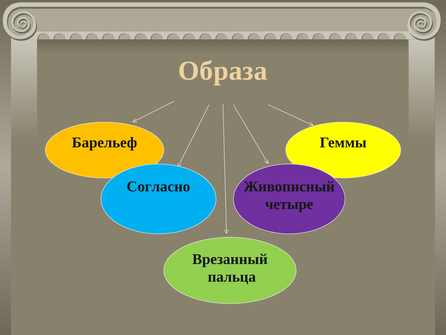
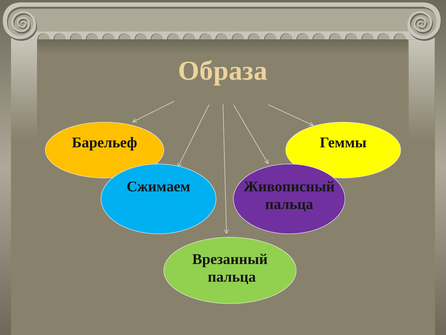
Согласно: Согласно -> Сжимаем
четыре at (289, 204): четыре -> пальца
